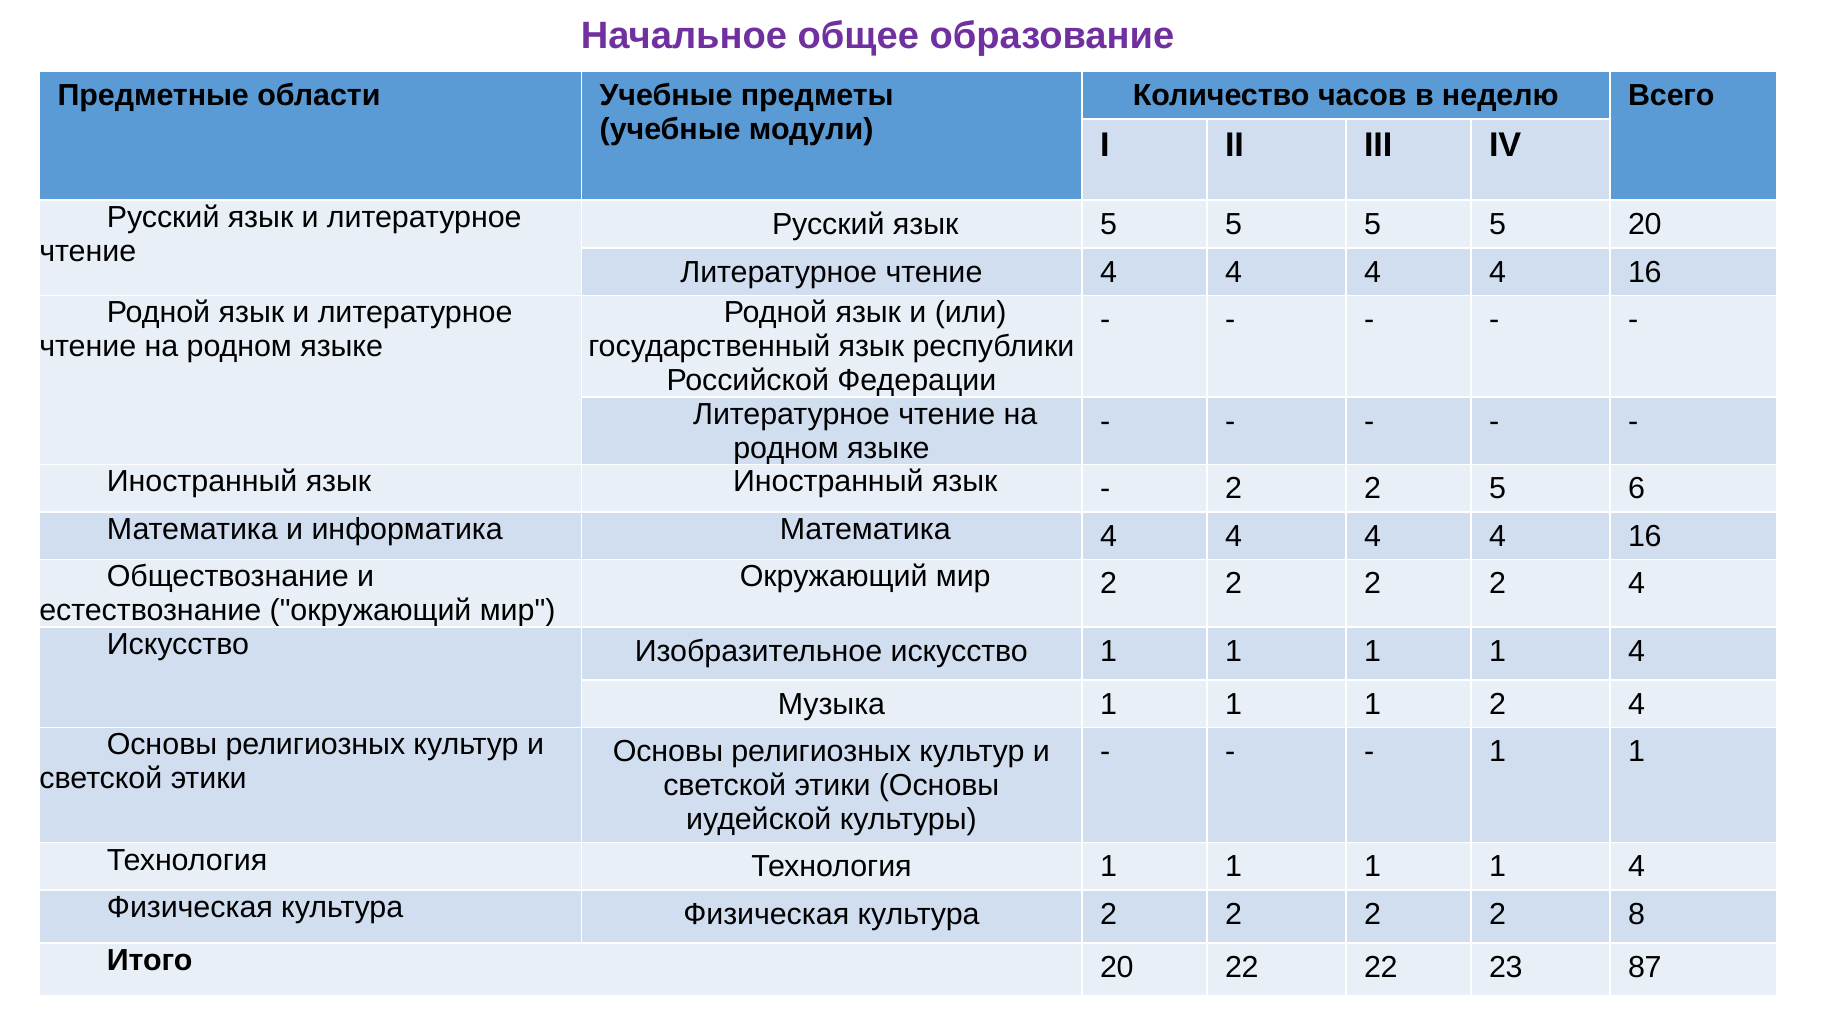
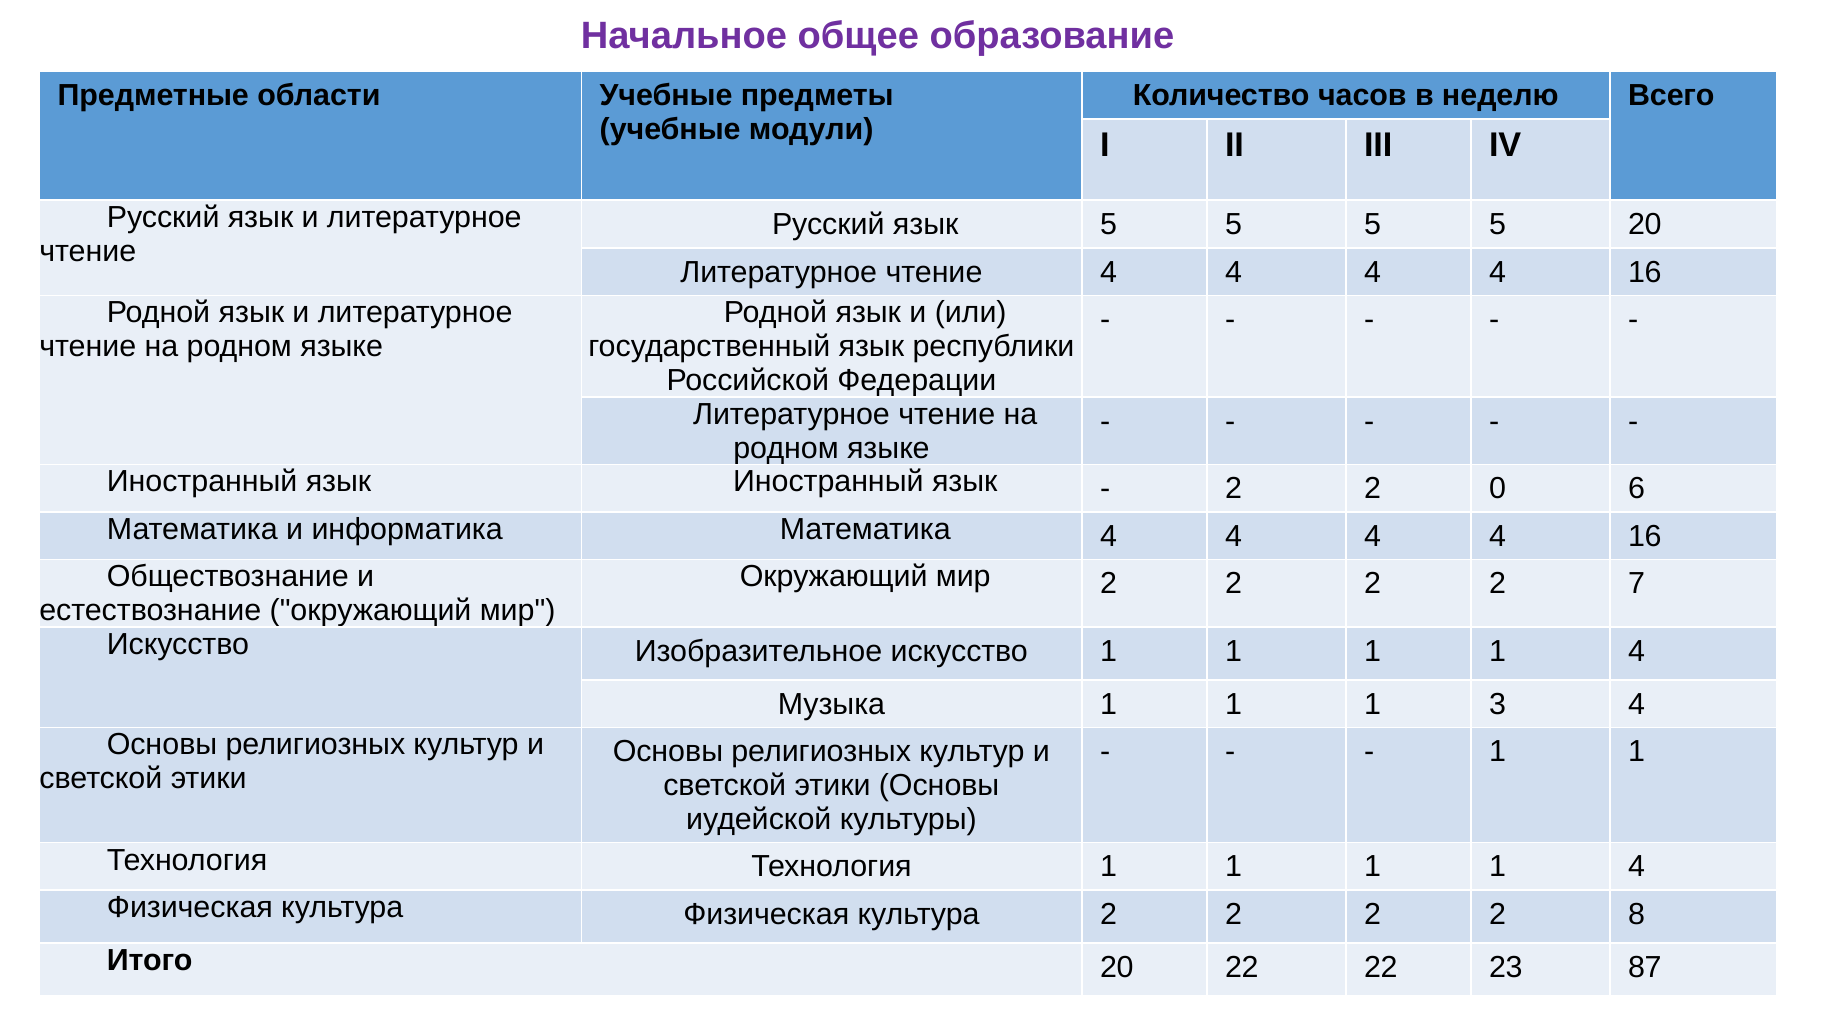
2 5: 5 -> 0
2 2 4: 4 -> 7
1 2: 2 -> 3
